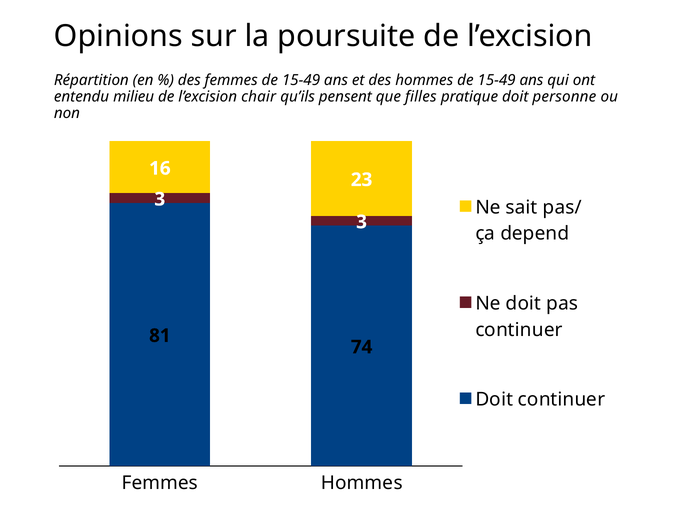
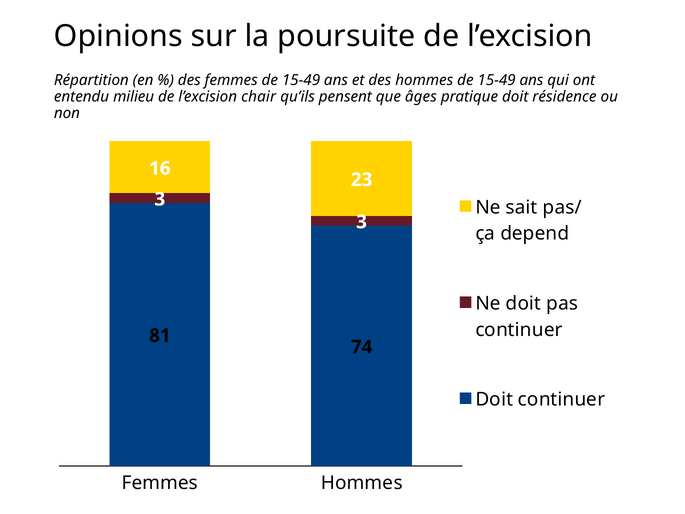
filles: filles -> âges
personne: personne -> résidence
